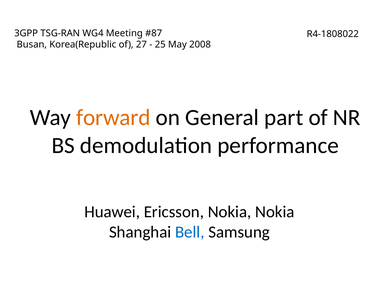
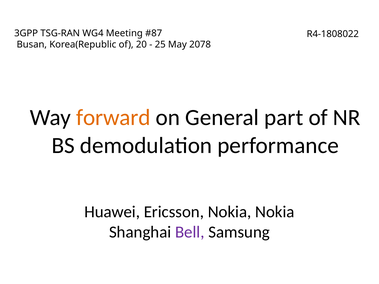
27: 27 -> 20
2008: 2008 -> 2078
Bell colour: blue -> purple
